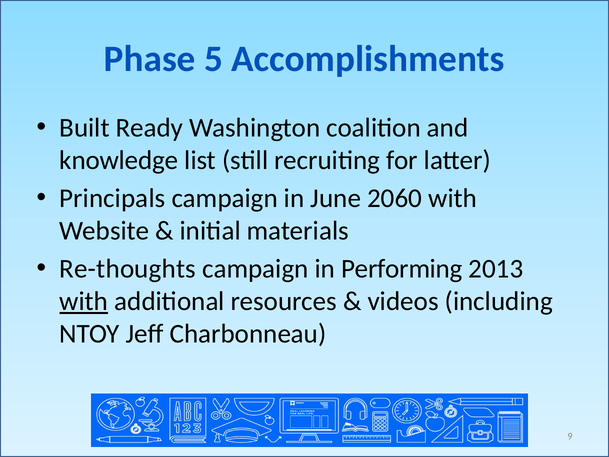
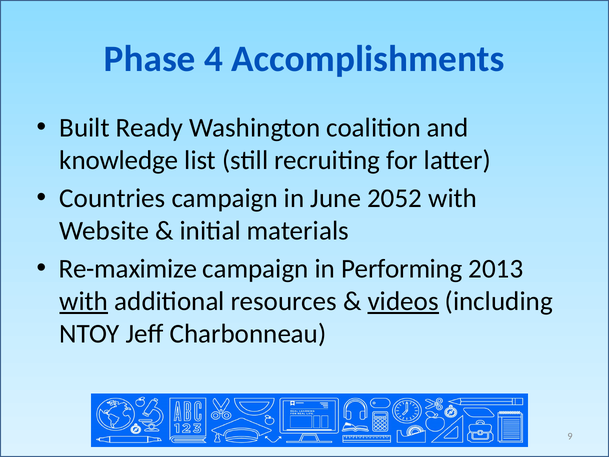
5: 5 -> 4
Principals: Principals -> Countries
2060: 2060 -> 2052
Re-thoughts: Re-thoughts -> Re-maximize
videos underline: none -> present
